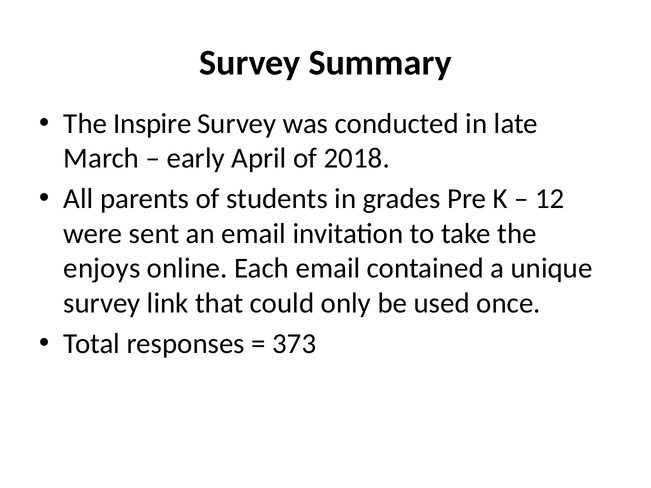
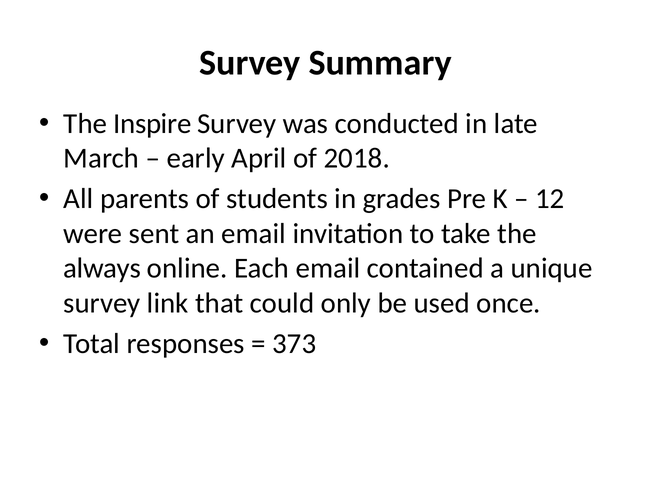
enjoys: enjoys -> always
